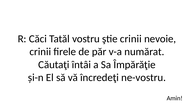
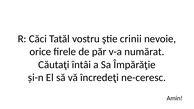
crinii at (40, 52): crinii -> orice
ne-vostru: ne-vostru -> ne-ceresc
